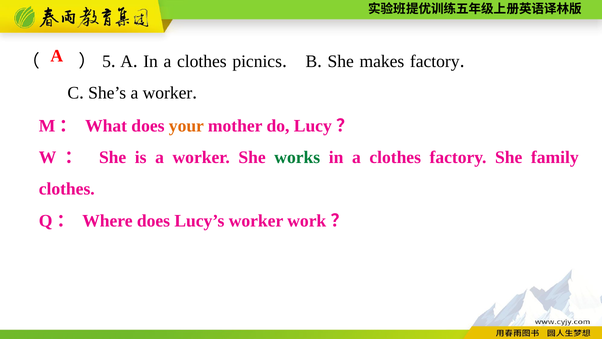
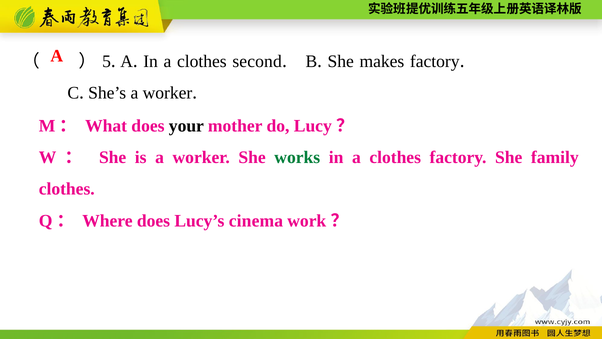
picnics: picnics -> second
your colour: orange -> black
Lucy’s worker: worker -> cinema
